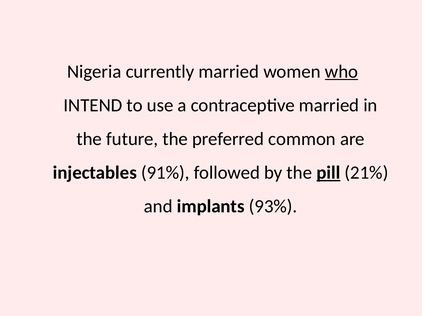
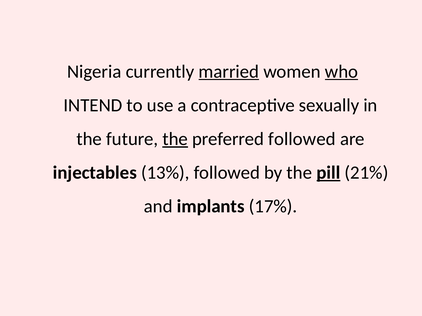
married at (229, 72) underline: none -> present
contraceptive married: married -> sexually
the at (175, 139) underline: none -> present
preferred common: common -> followed
91%: 91% -> 13%
93%: 93% -> 17%
